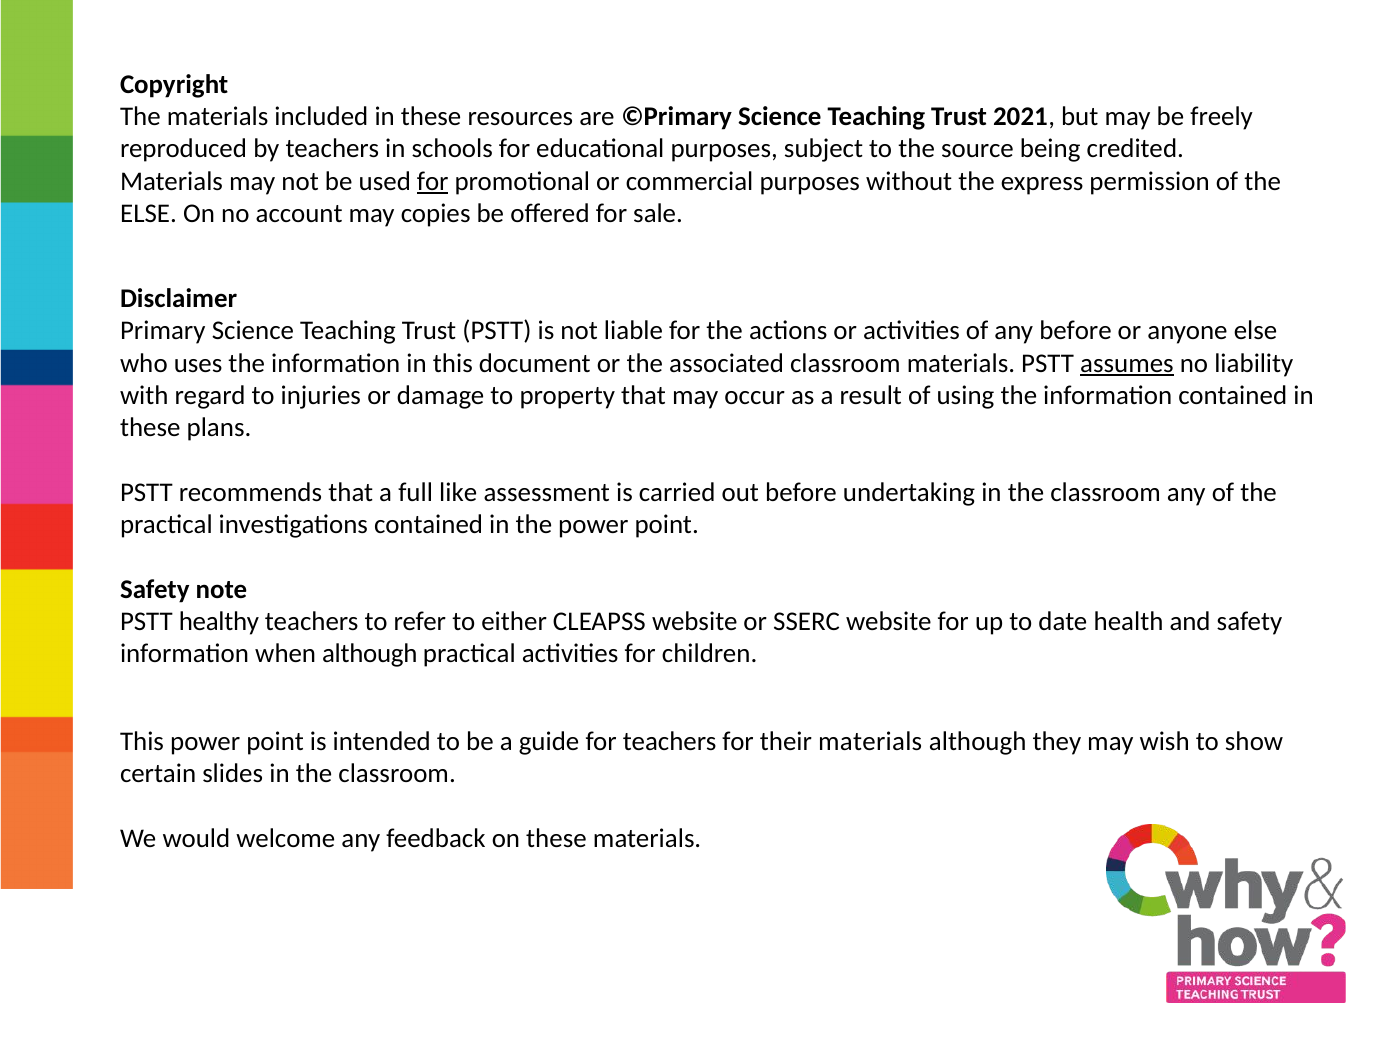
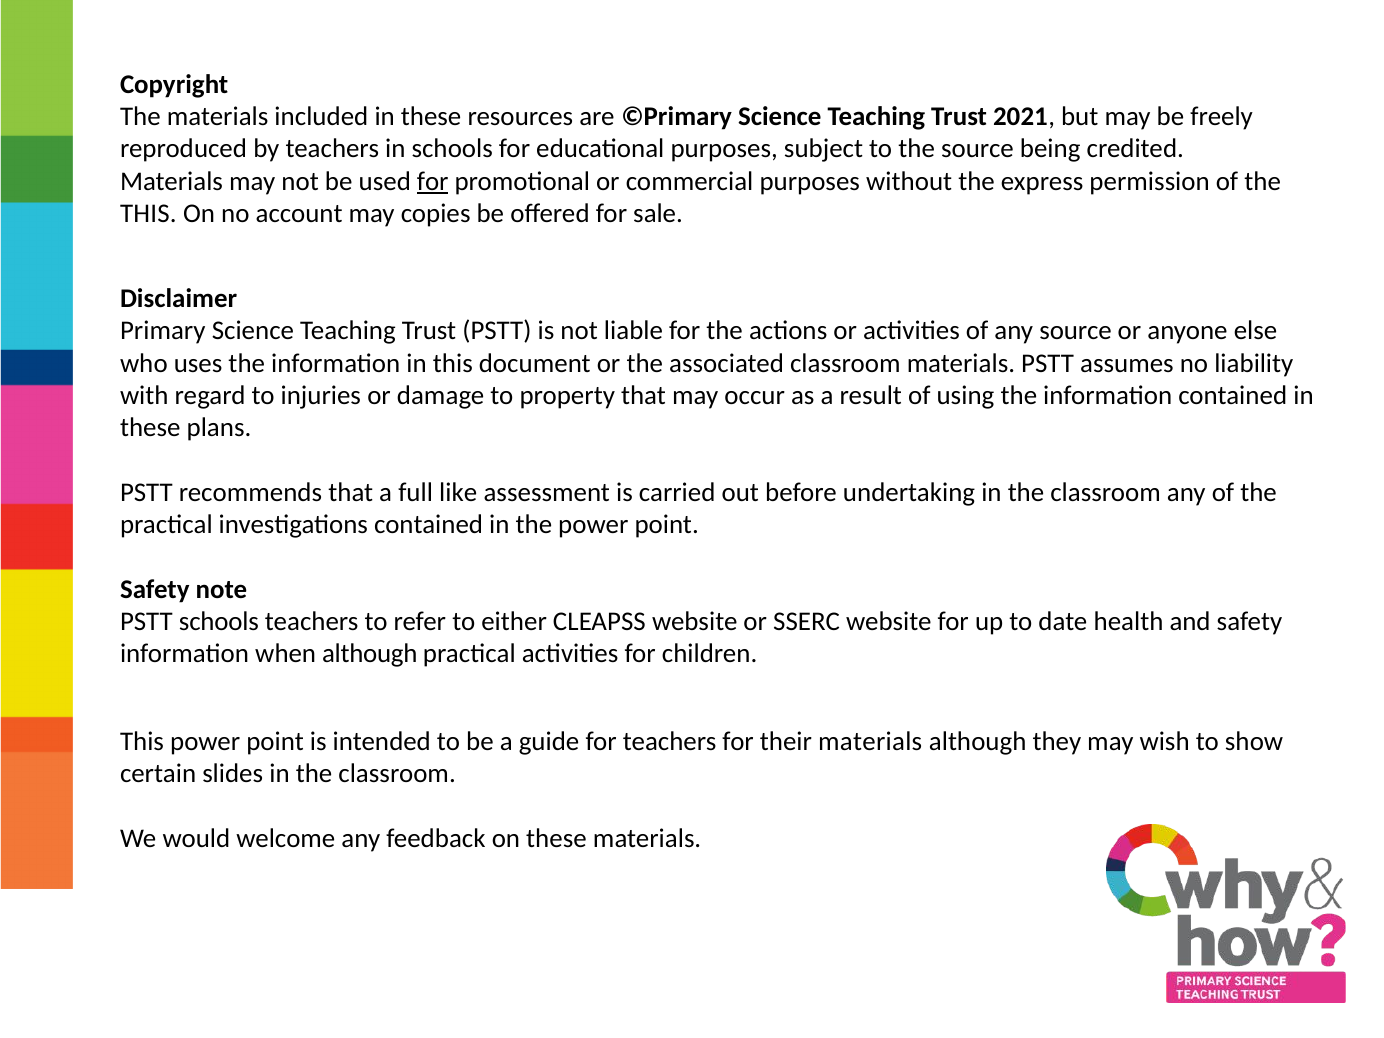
ELSE at (149, 214): ELSE -> THIS
any before: before -> source
assumes underline: present -> none
PSTT healthy: healthy -> schools
